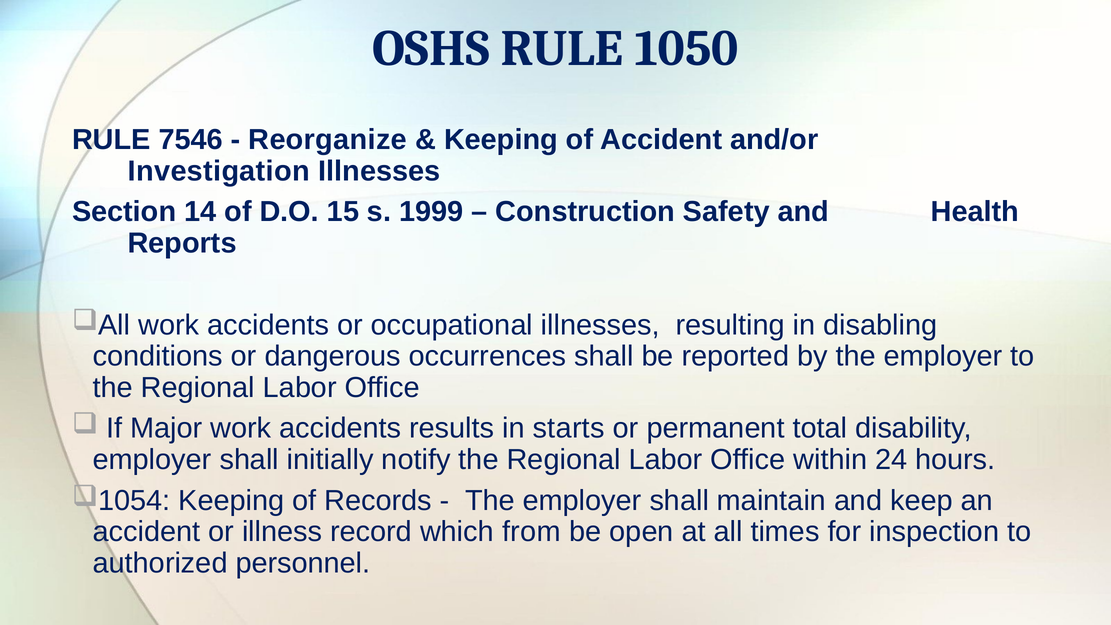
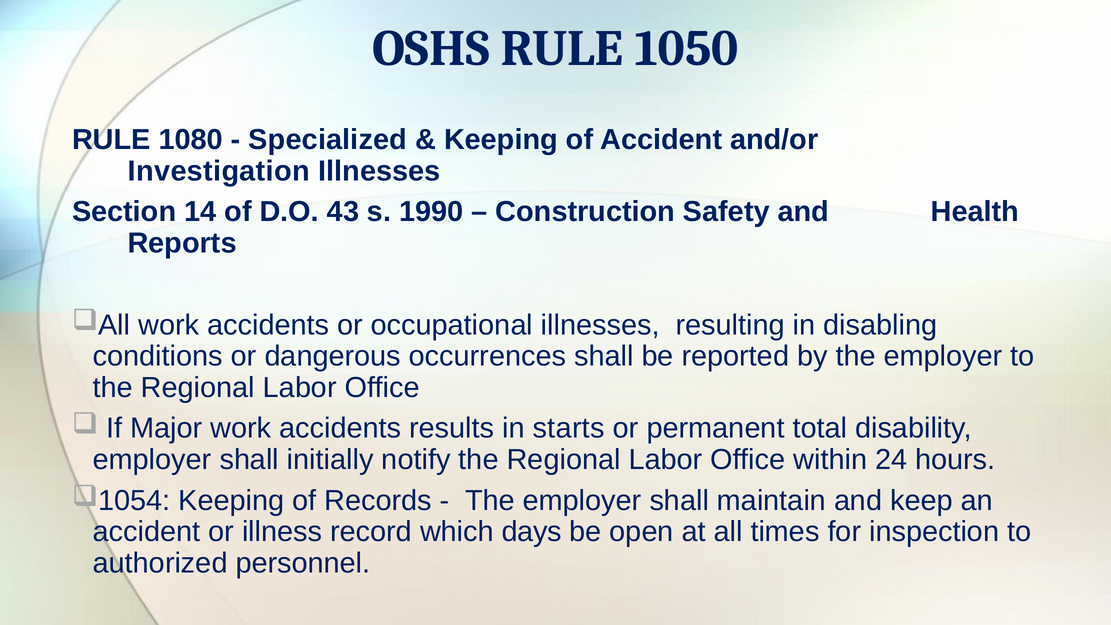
7546: 7546 -> 1080
Reorganize: Reorganize -> Specialized
15: 15 -> 43
1999: 1999 -> 1990
from: from -> days
